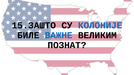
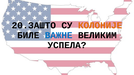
15.ЗАШТО: 15.ЗАШТО -> 20.ЗАШТО
КОЛОНИЈЕ colour: blue -> orange
ПОЗНАТ: ПОЗНАТ -> УСПЕЛА
